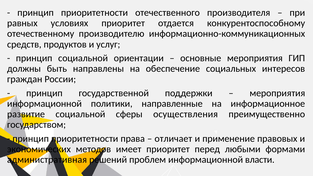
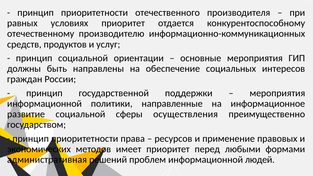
отличает: отличает -> ресурсов
власти: власти -> людей
